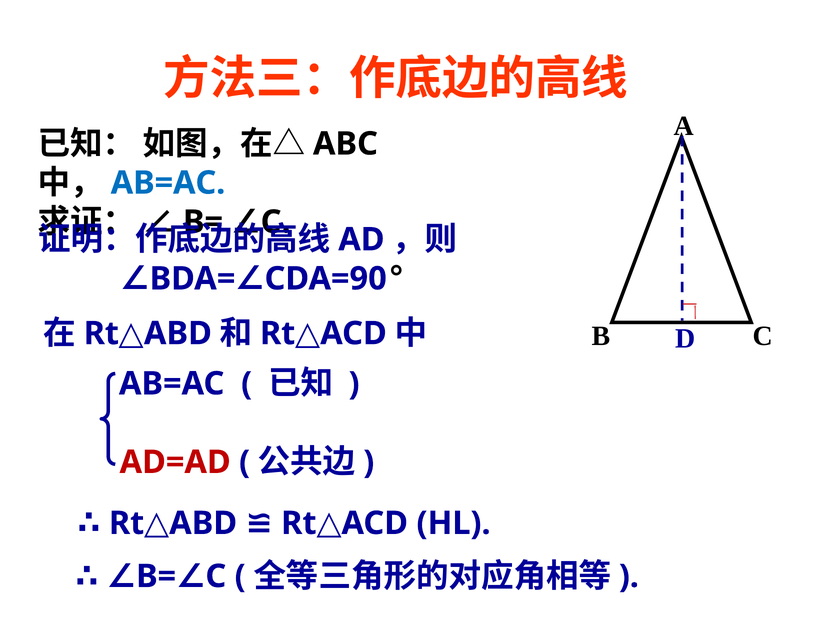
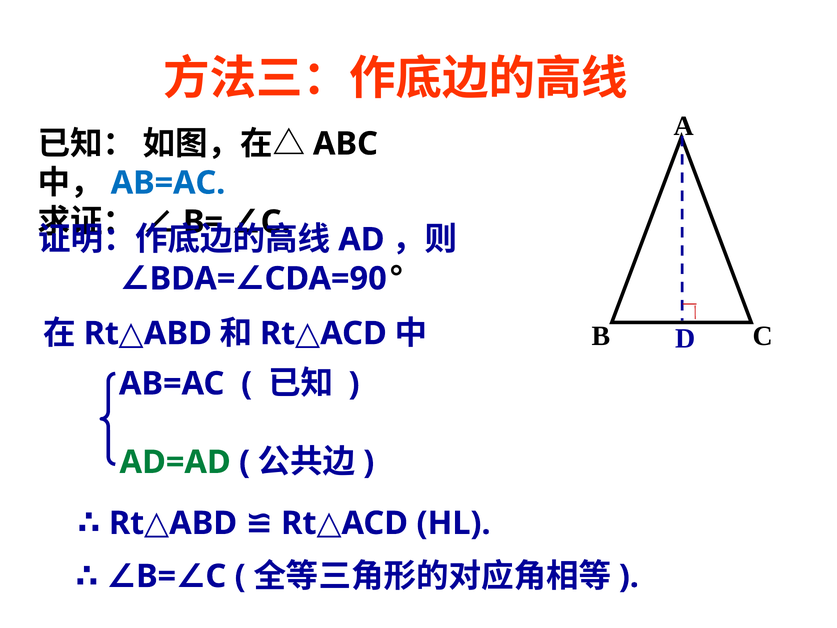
AD=AD colour: red -> green
